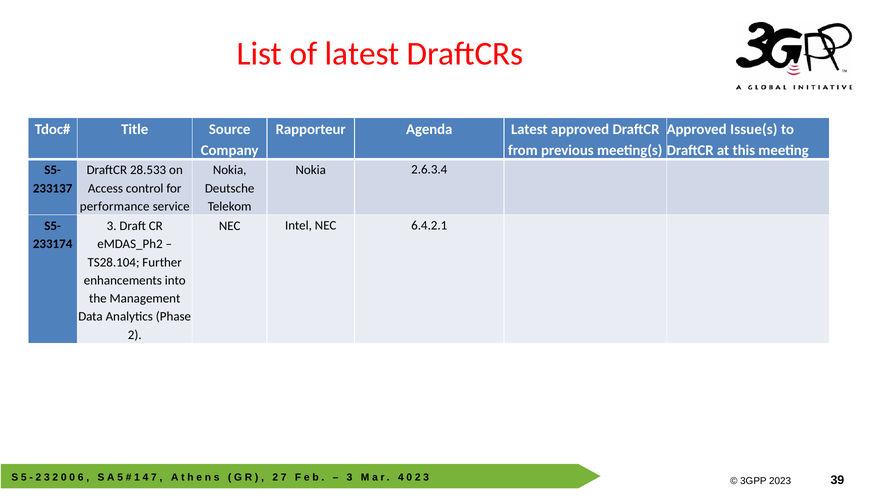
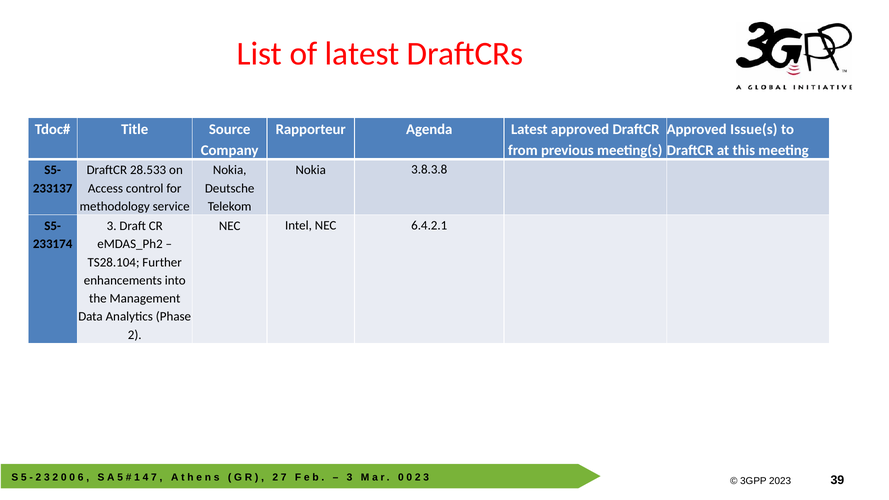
2.6.3.4: 2.6.3.4 -> 3.8.3.8
performance: performance -> methodology
4 at (401, 477): 4 -> 0
